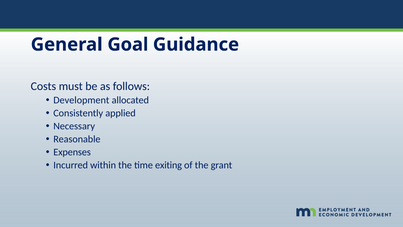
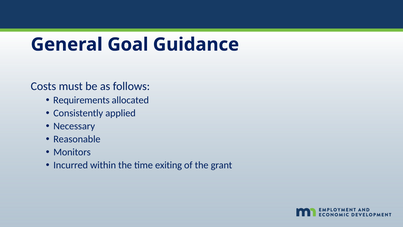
Development: Development -> Requirements
Expenses: Expenses -> Monitors
